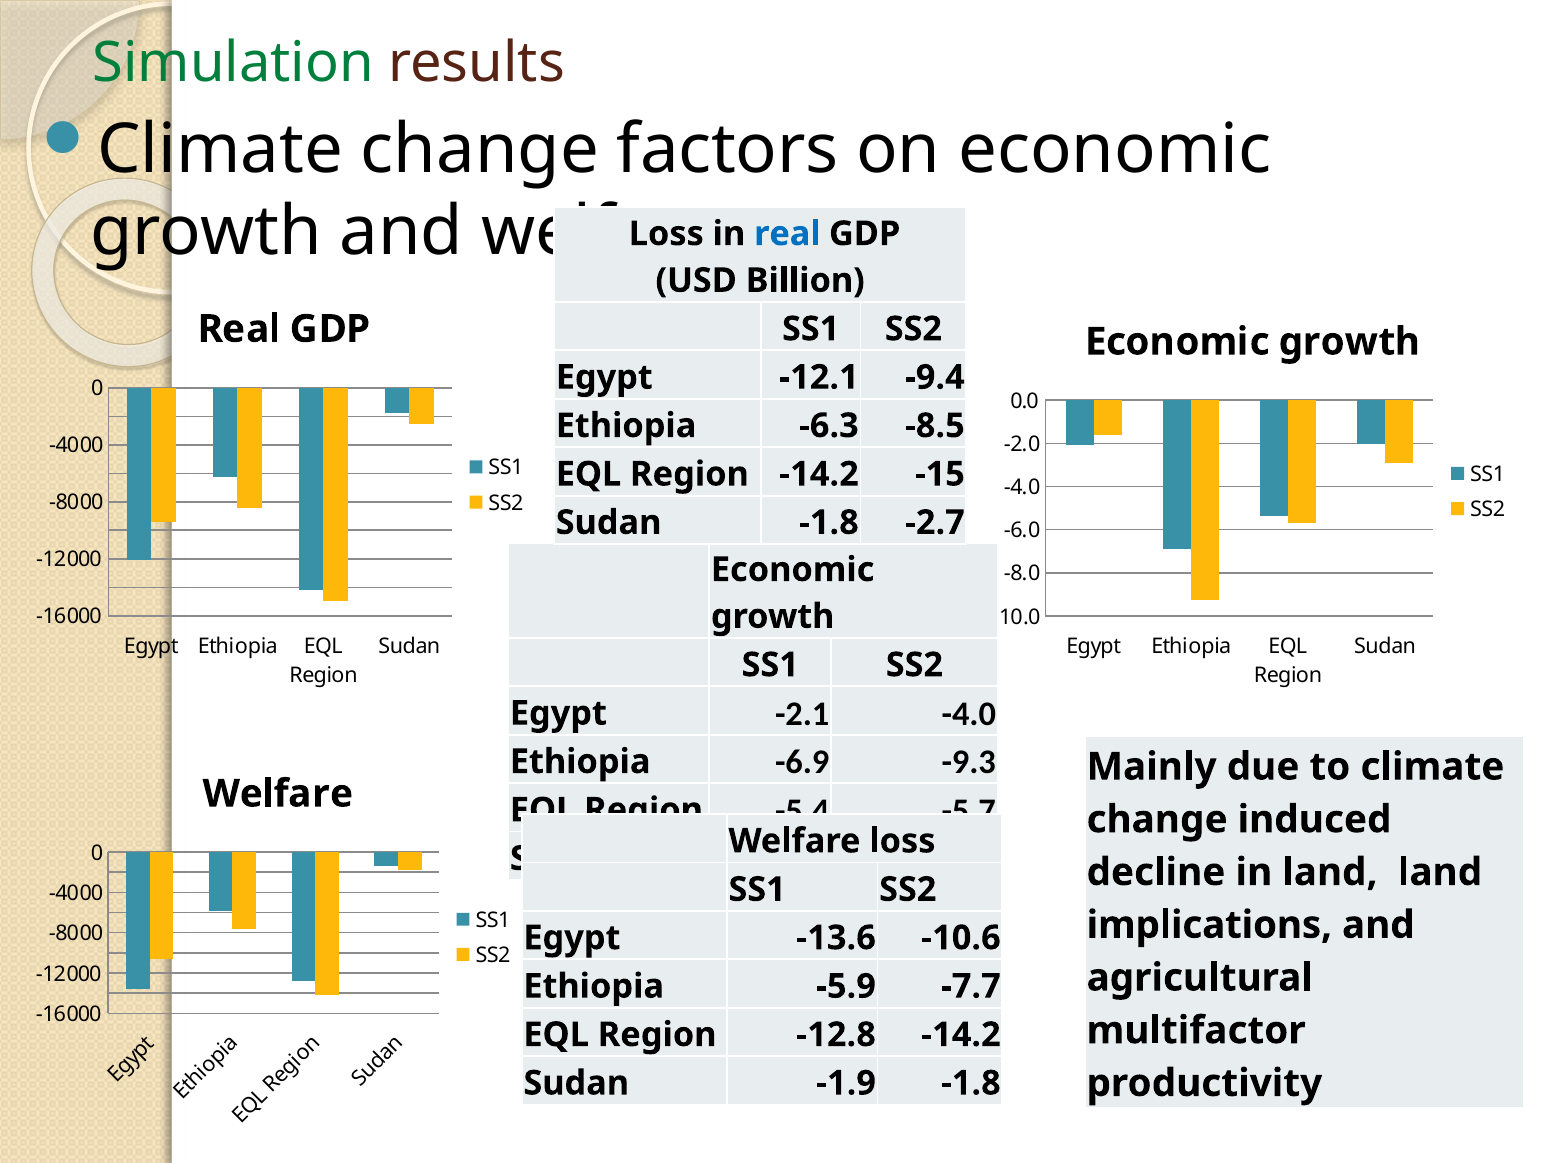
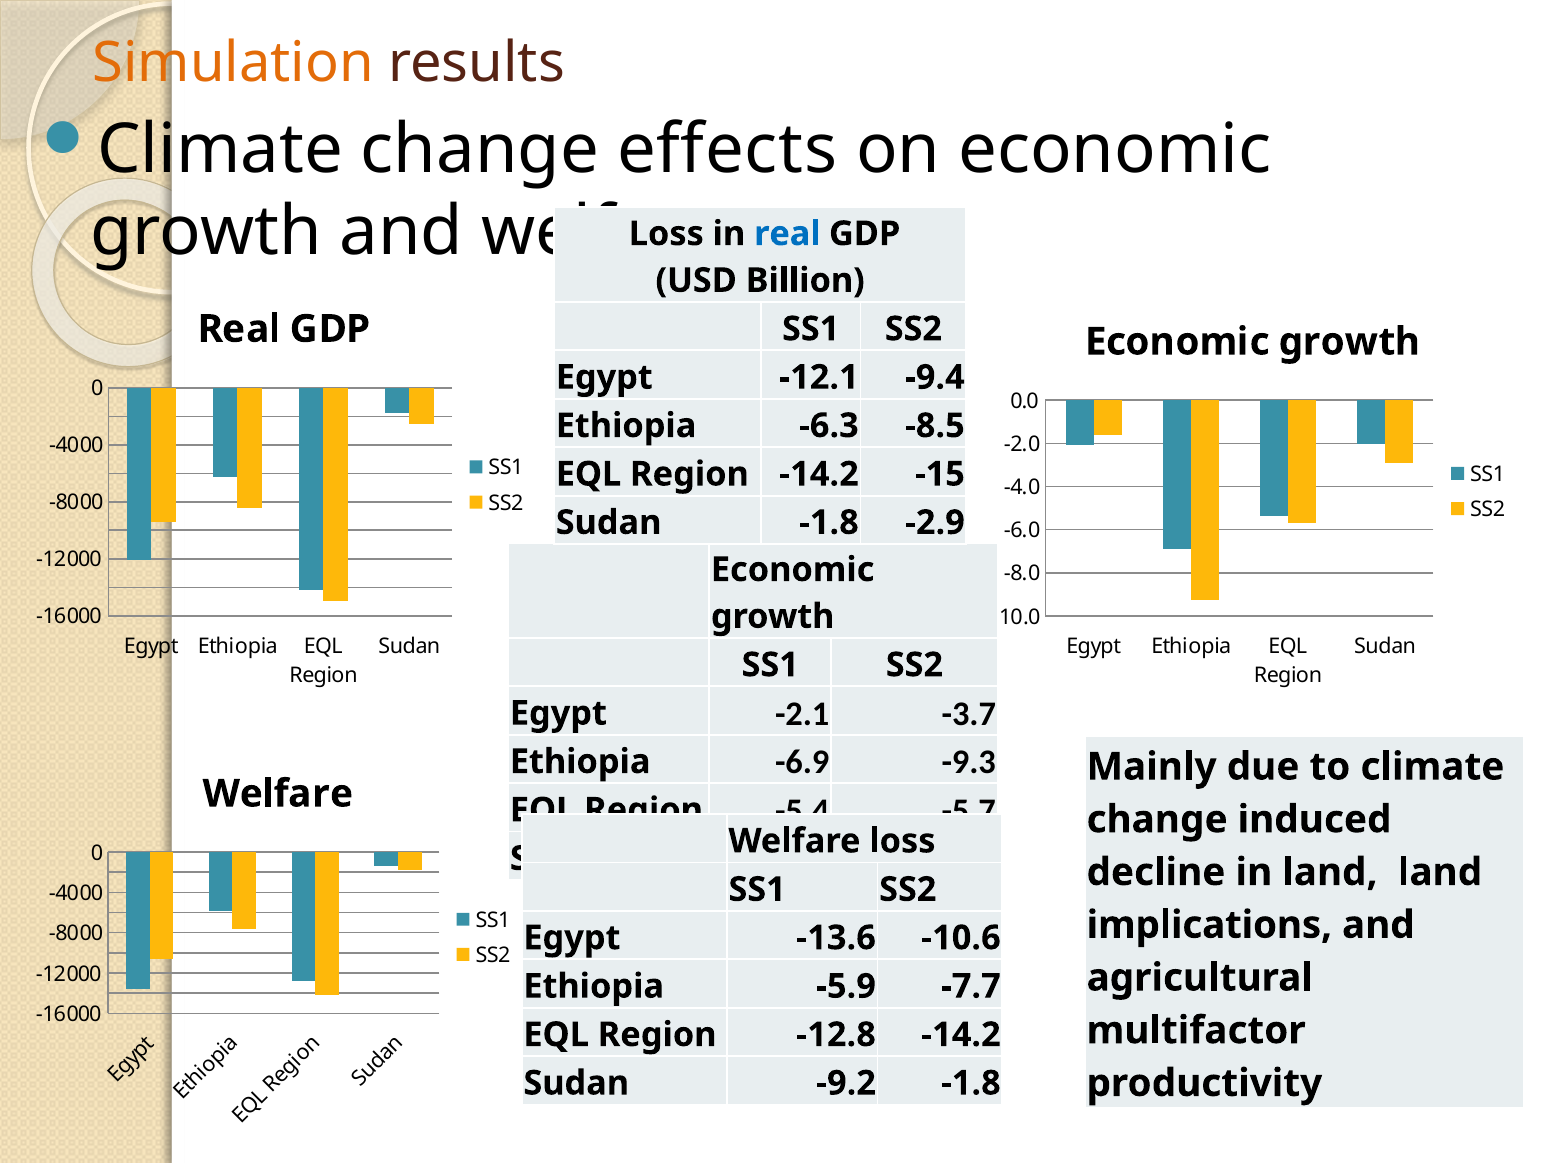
Simulation colour: green -> orange
factors: factors -> effects
-1.8 -2.7: -2.7 -> -2.9
-2.1 -4.0: -4.0 -> -3.7
-1.9: -1.9 -> -9.2
